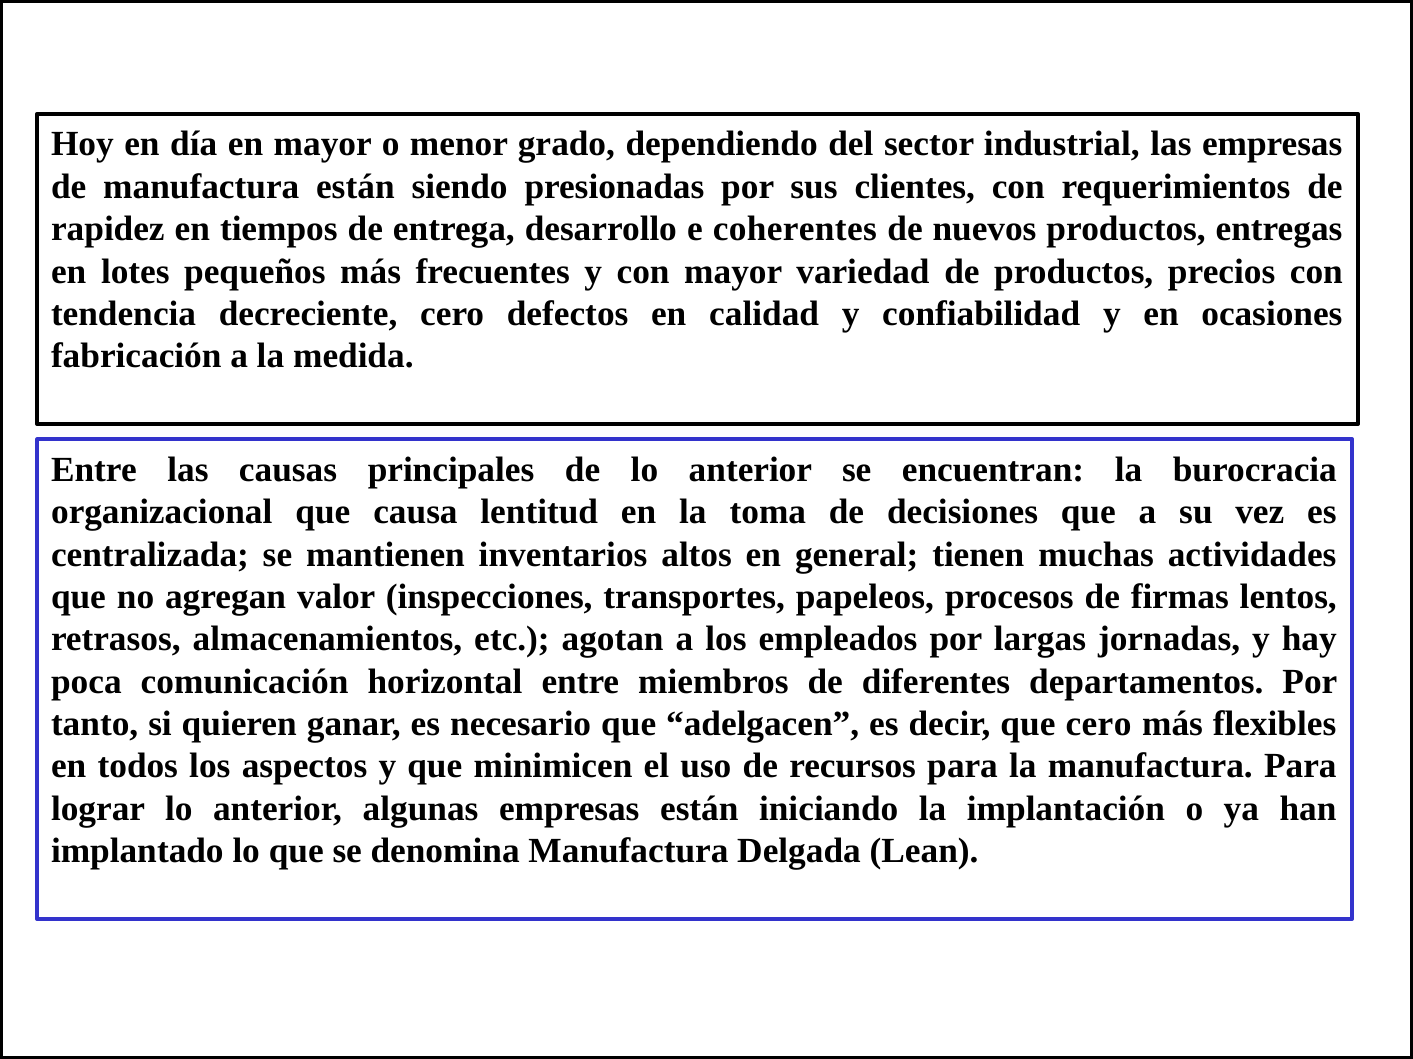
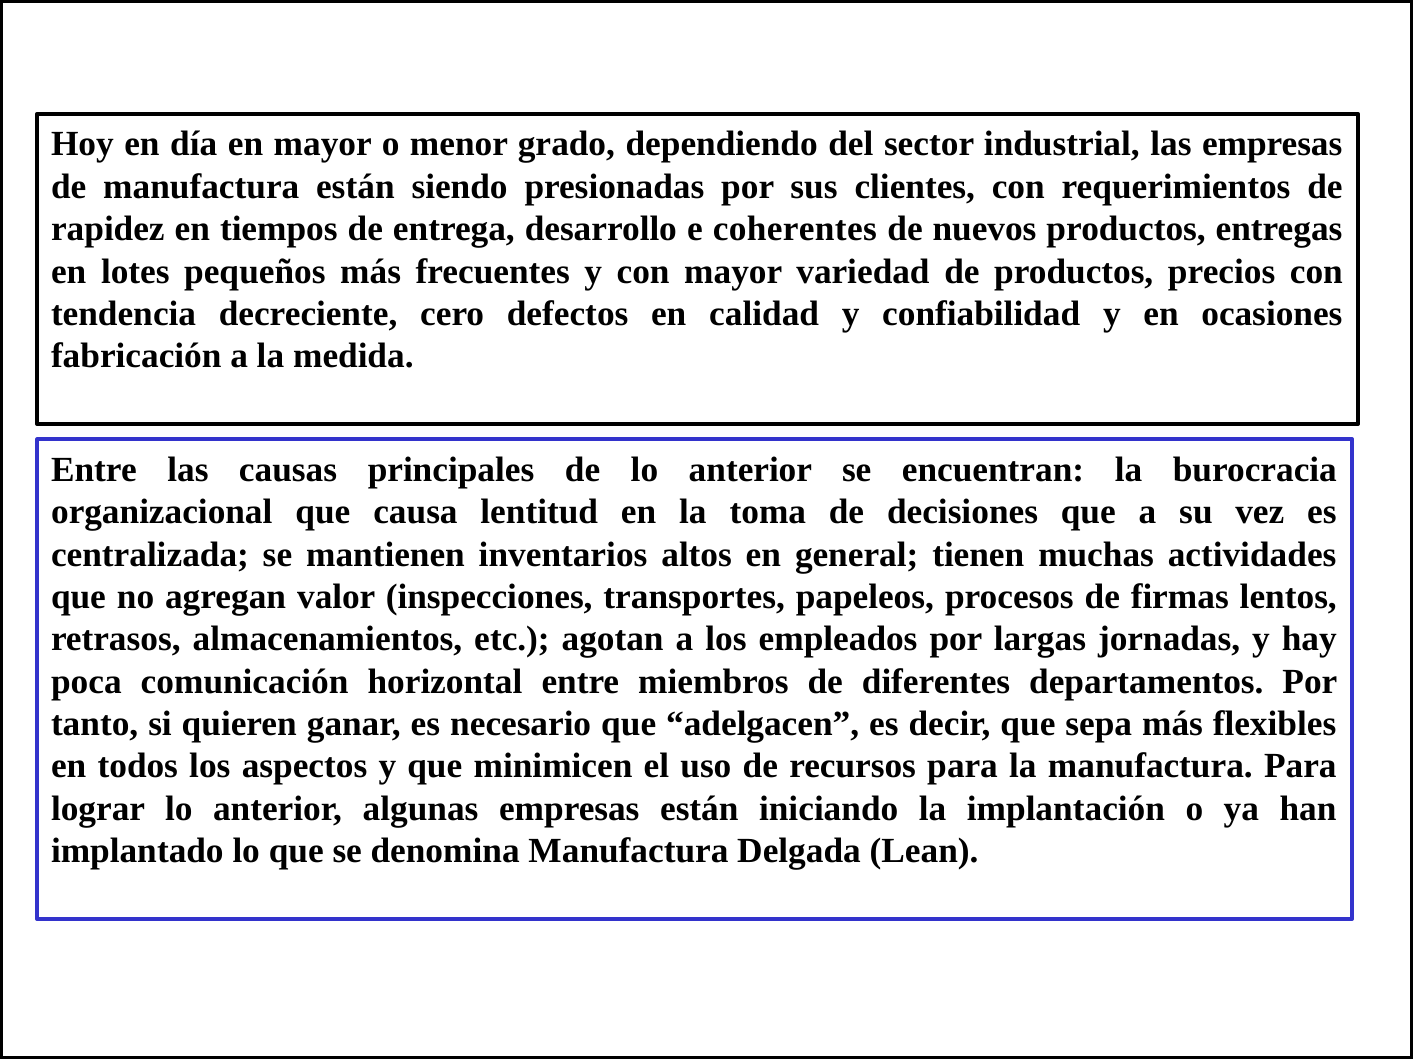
que cero: cero -> sepa
